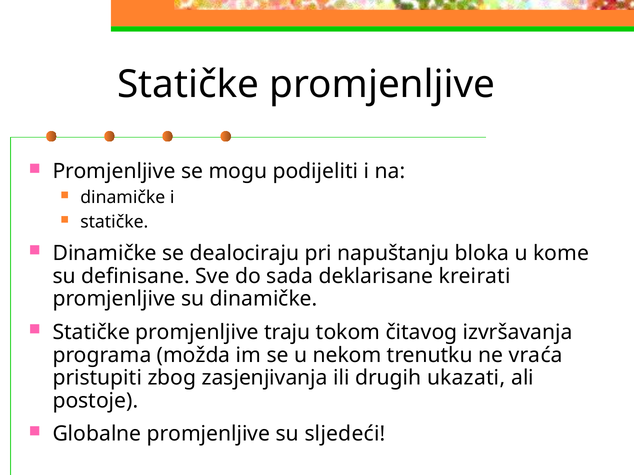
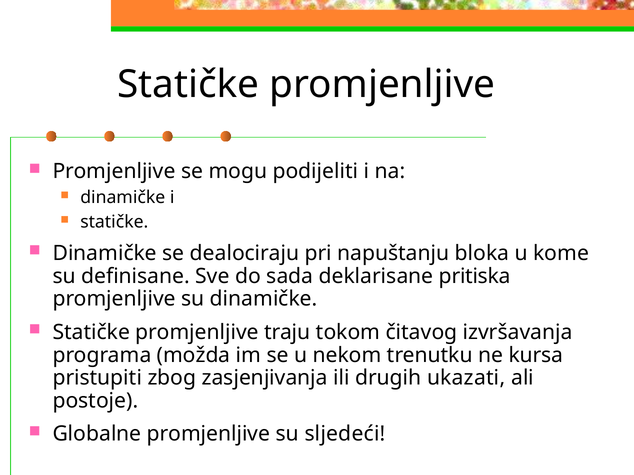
kreirati: kreirati -> pritiska
vraća: vraća -> kursa
